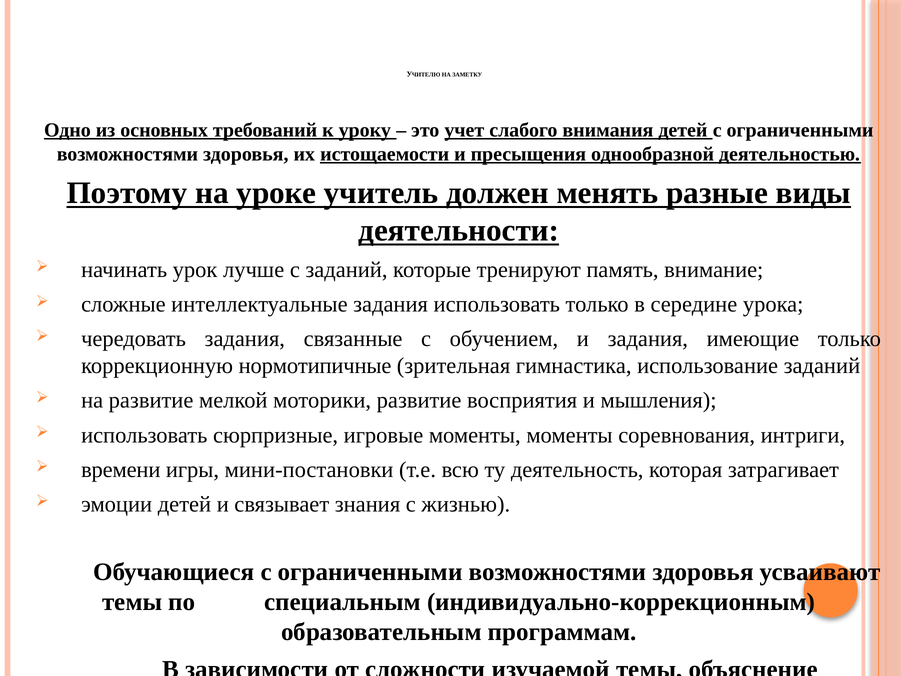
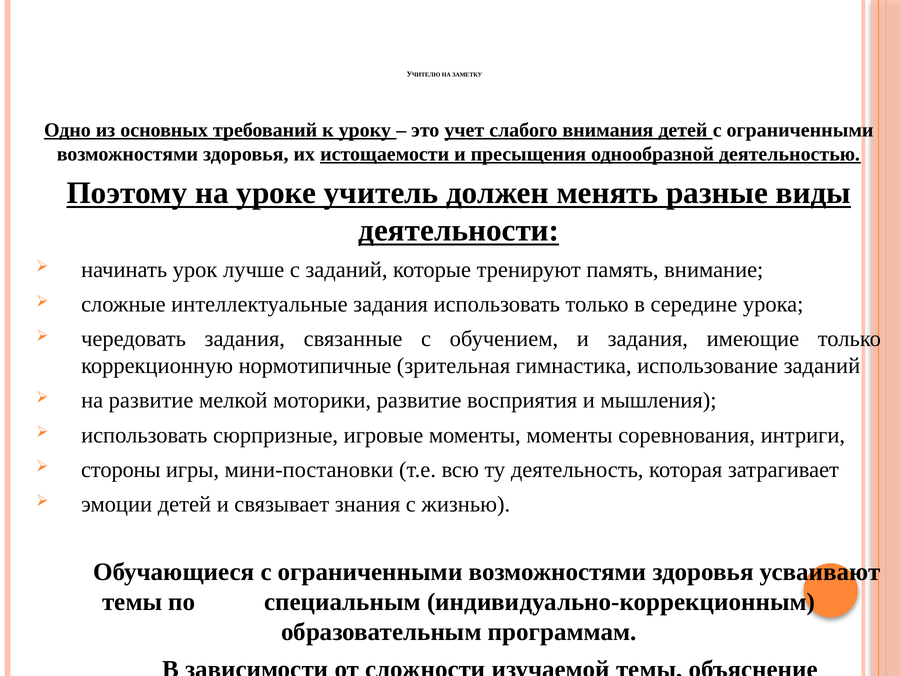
времени: времени -> стороны
